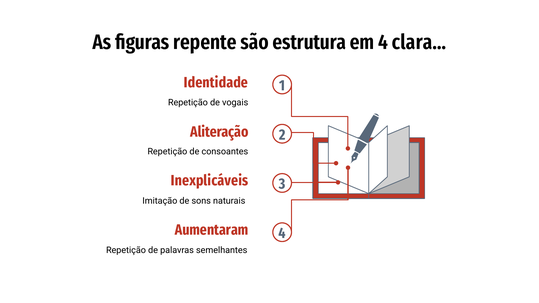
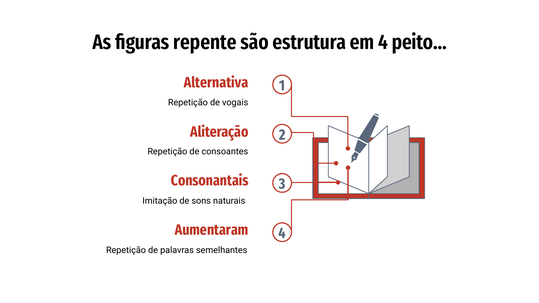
clara…: clara… -> peito…
Identidade: Identidade -> Alternativa
Inexplicáveis: Inexplicáveis -> Consonantais
